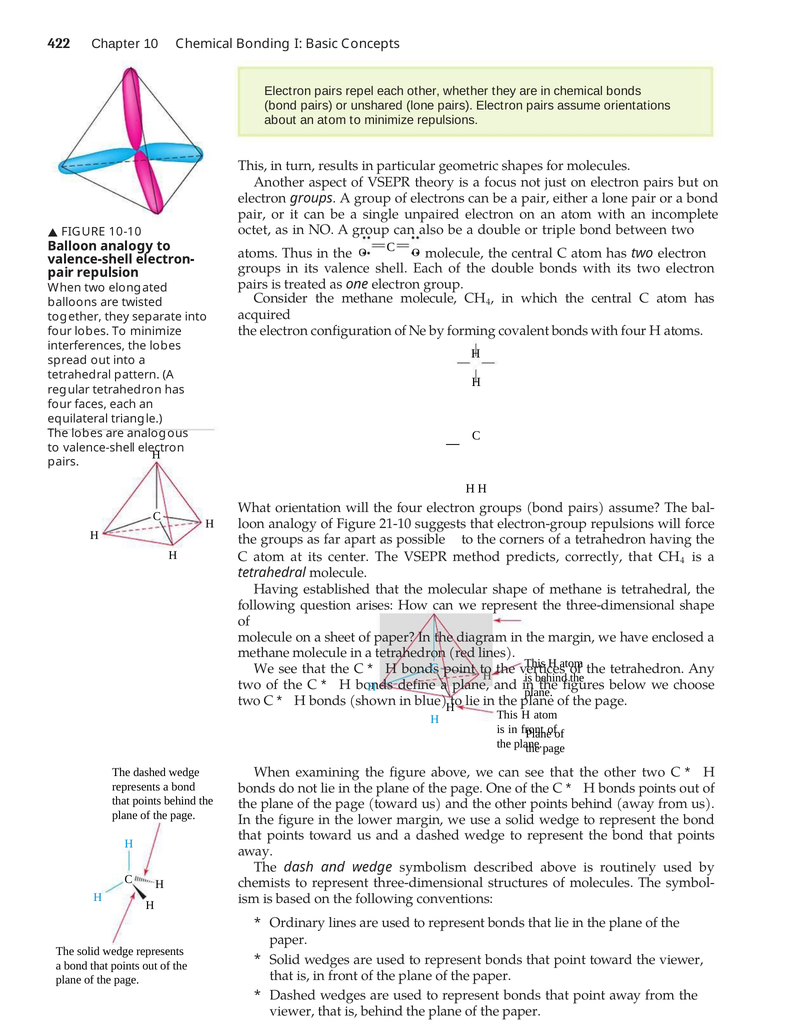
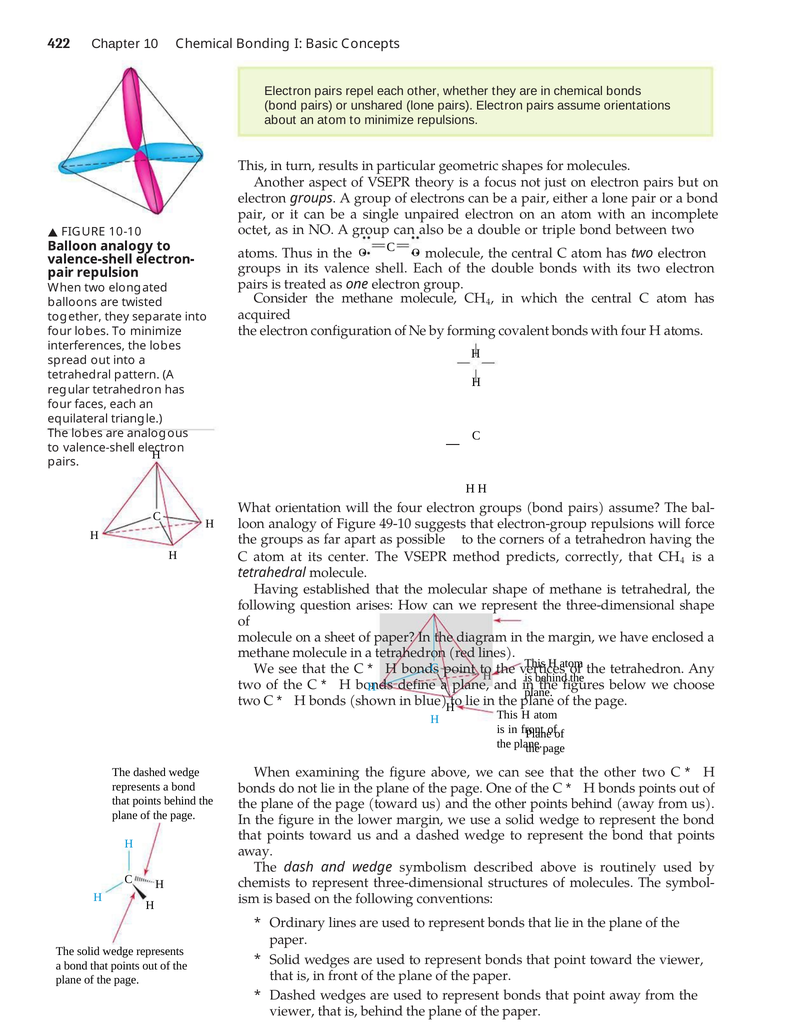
21-10: 21-10 -> 49-10
